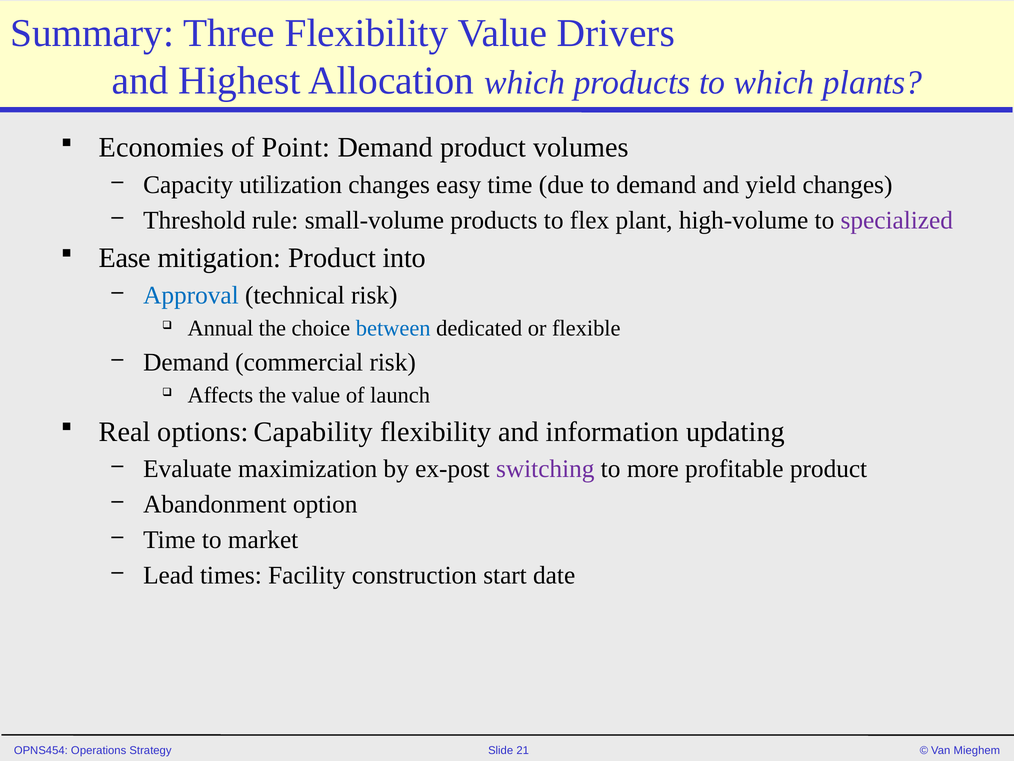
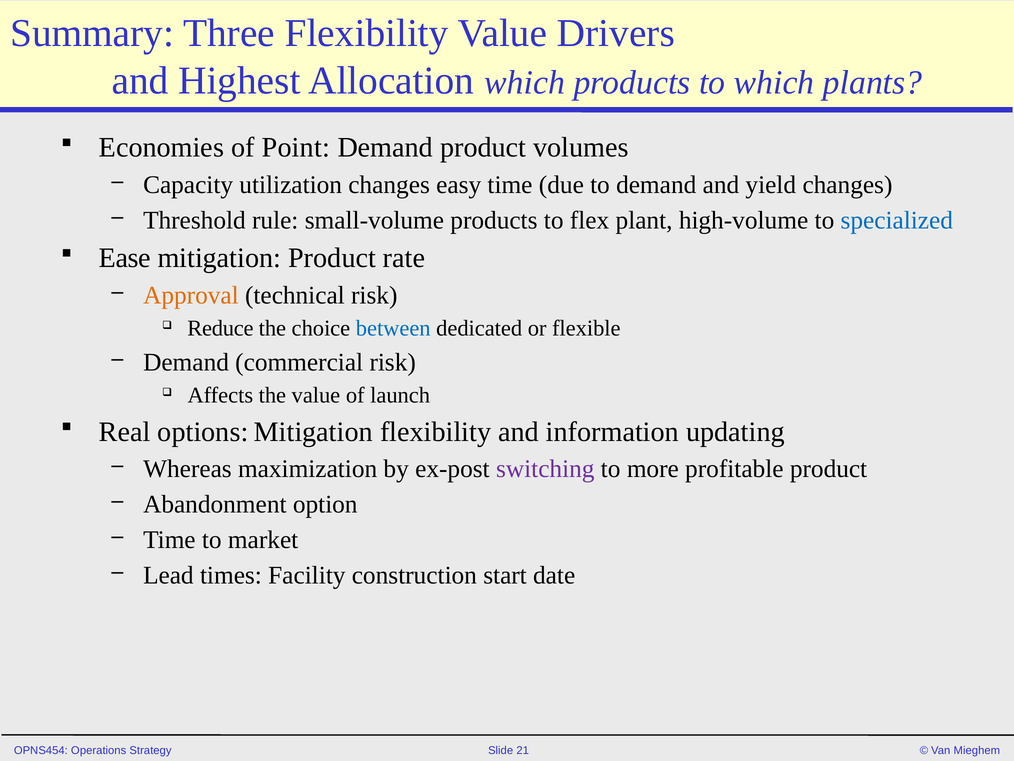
specialized colour: purple -> blue
into: into -> rate
Approval colour: blue -> orange
Annual: Annual -> Reduce
options Capability: Capability -> Mitigation
Evaluate: Evaluate -> Whereas
